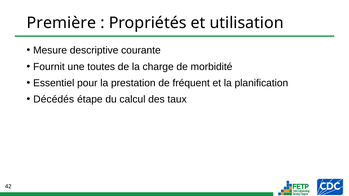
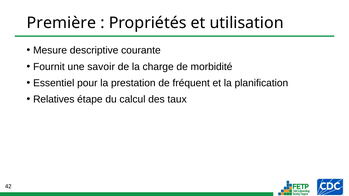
toutes: toutes -> savoir
Décédés: Décédés -> Relatives
